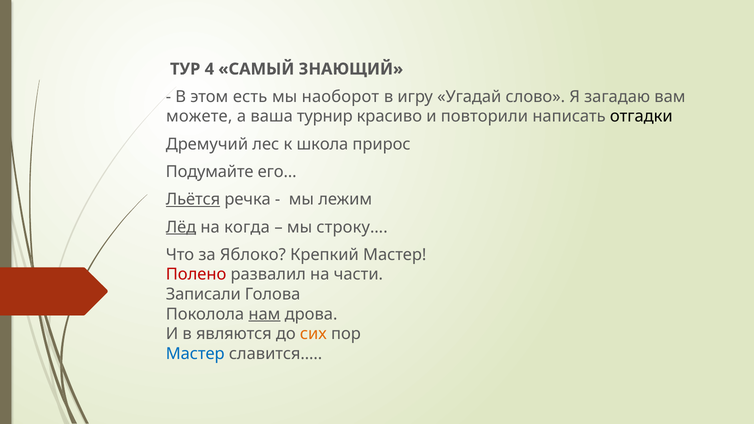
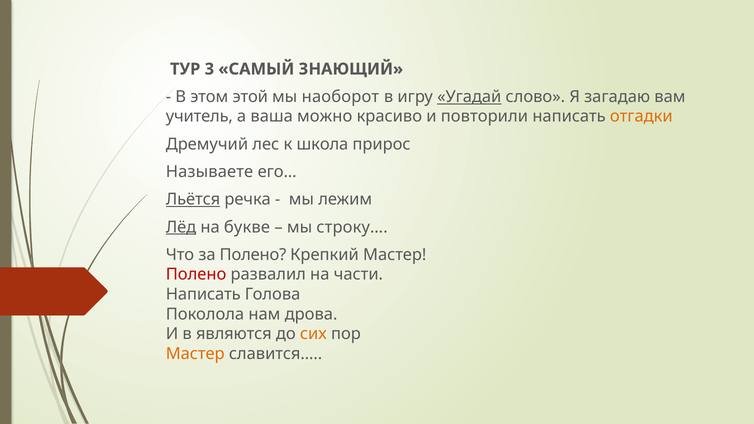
4: 4 -> 3
есть: есть -> этой
Угадай underline: none -> present
можете: можете -> учитель
турнир: турнир -> можно
отгадки colour: black -> orange
Подумайте: Подумайте -> Называете
когда: когда -> букве
за Яблоко: Яблоко -> Полено
Записали at (203, 294): Записали -> Написать
нам underline: present -> none
Мастер at (195, 354) colour: blue -> orange
